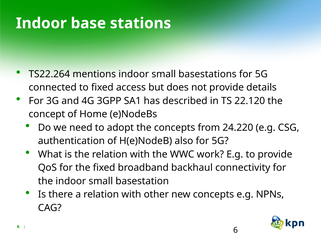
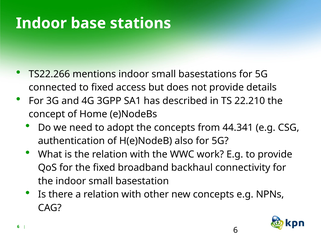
TS22.264: TS22.264 -> TS22.266
22.120: 22.120 -> 22.210
24.220: 24.220 -> 44.341
